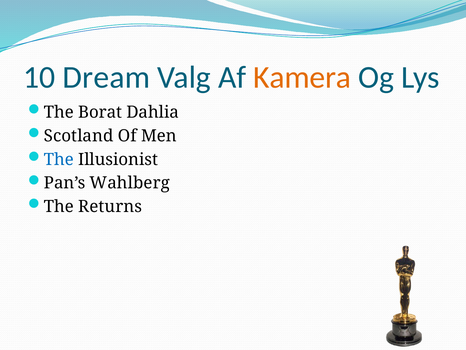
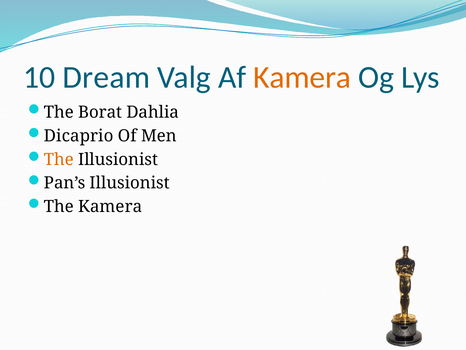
Scotland: Scotland -> Dicaprio
The at (59, 159) colour: blue -> orange
Pan’s Wahlberg: Wahlberg -> Illusionist
The Returns: Returns -> Kamera
